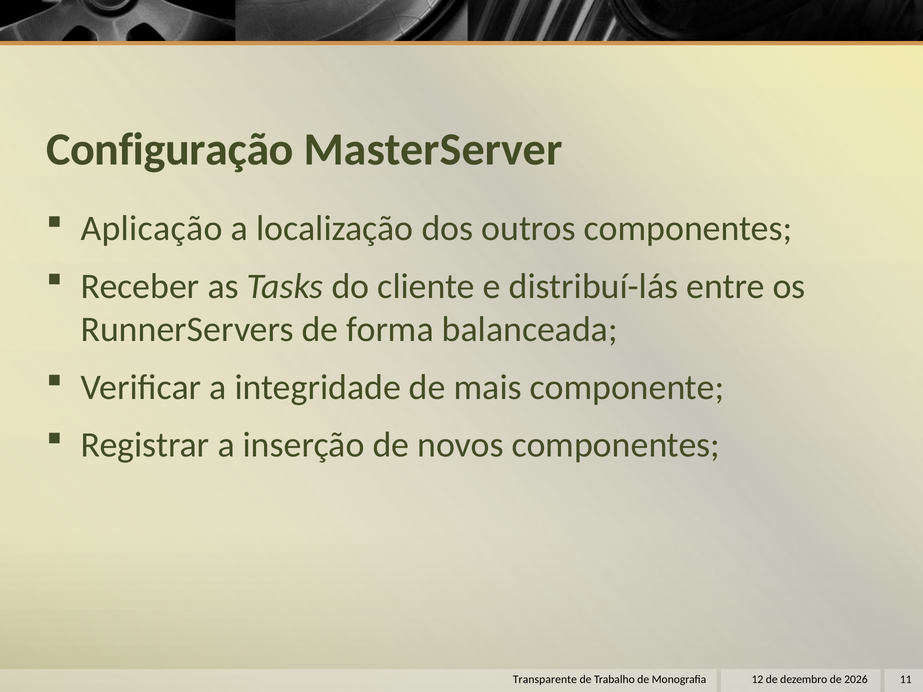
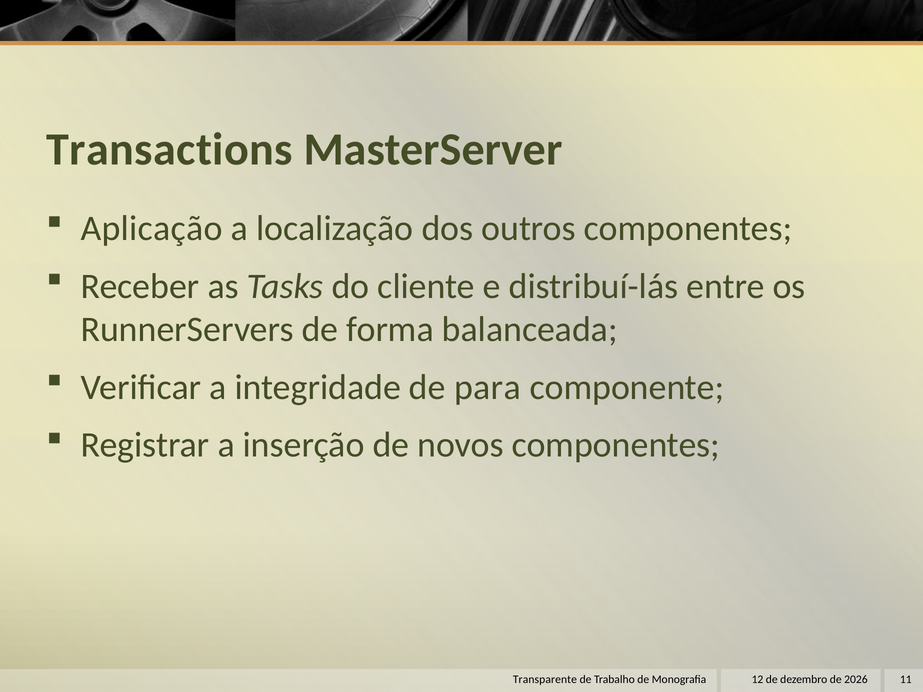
Configuração: Configuração -> Transactions
mais: mais -> para
